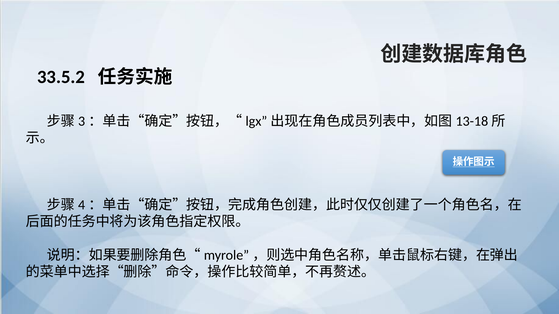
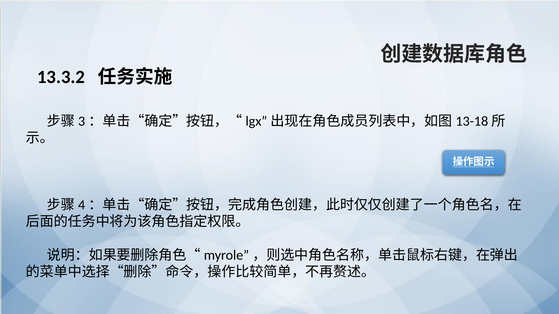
33.5.2: 33.5.2 -> 13.3.2
